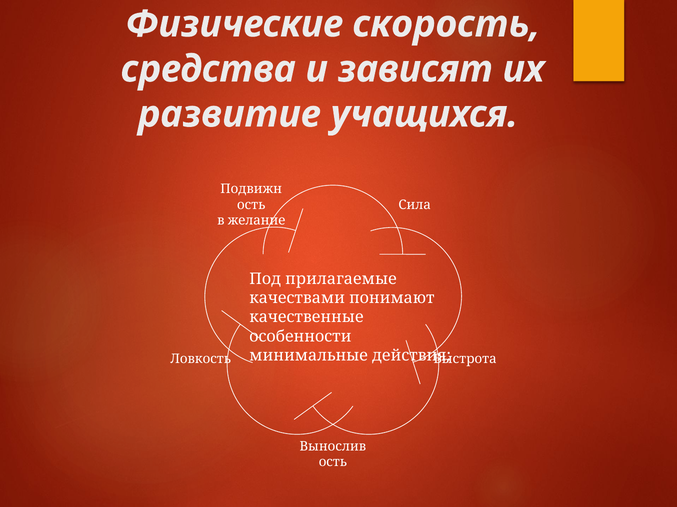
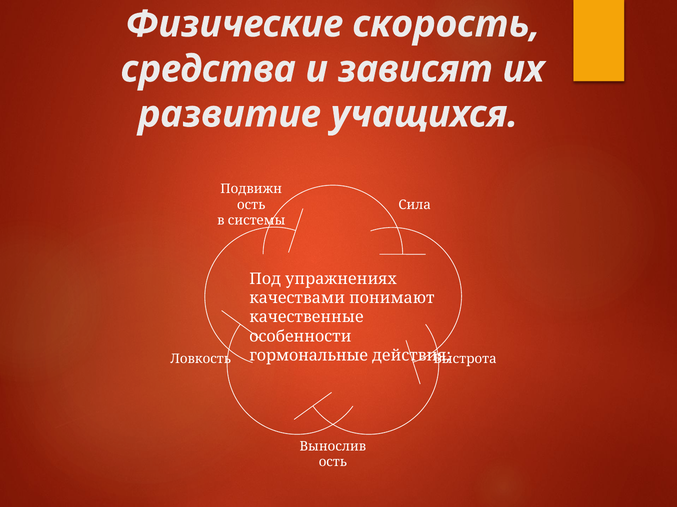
желание: желание -> системы
прилагаемые: прилагаемые -> упражнениях
минимальные: минимальные -> гормональные
